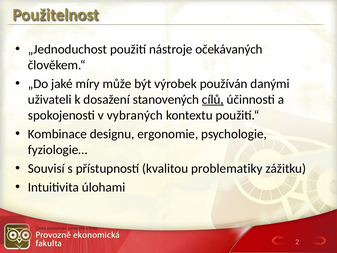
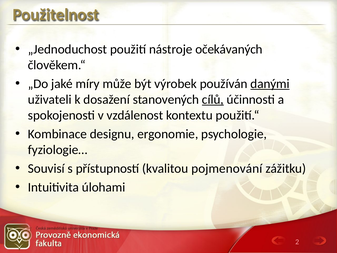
danými underline: none -> present
vybraných: vybraných -> vzdálenost
problematiky: problematiky -> pojmenování
